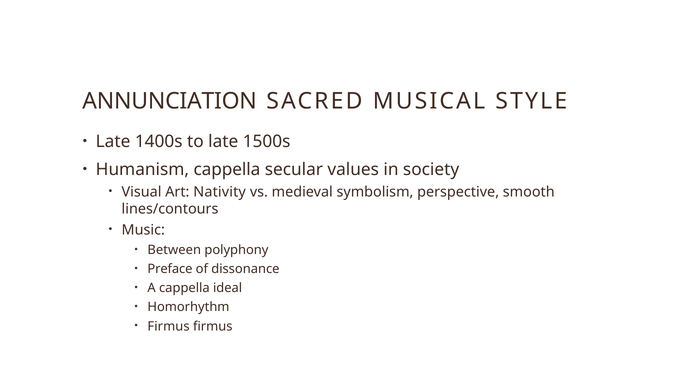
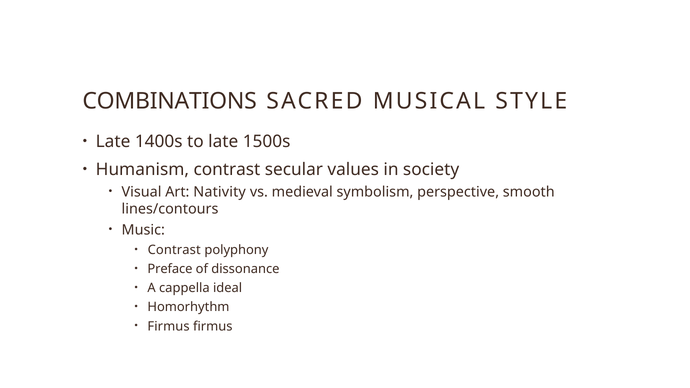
ANNUNCIATION: ANNUNCIATION -> COMBINATIONS
Humanism cappella: cappella -> contrast
Between at (174, 250): Between -> Contrast
